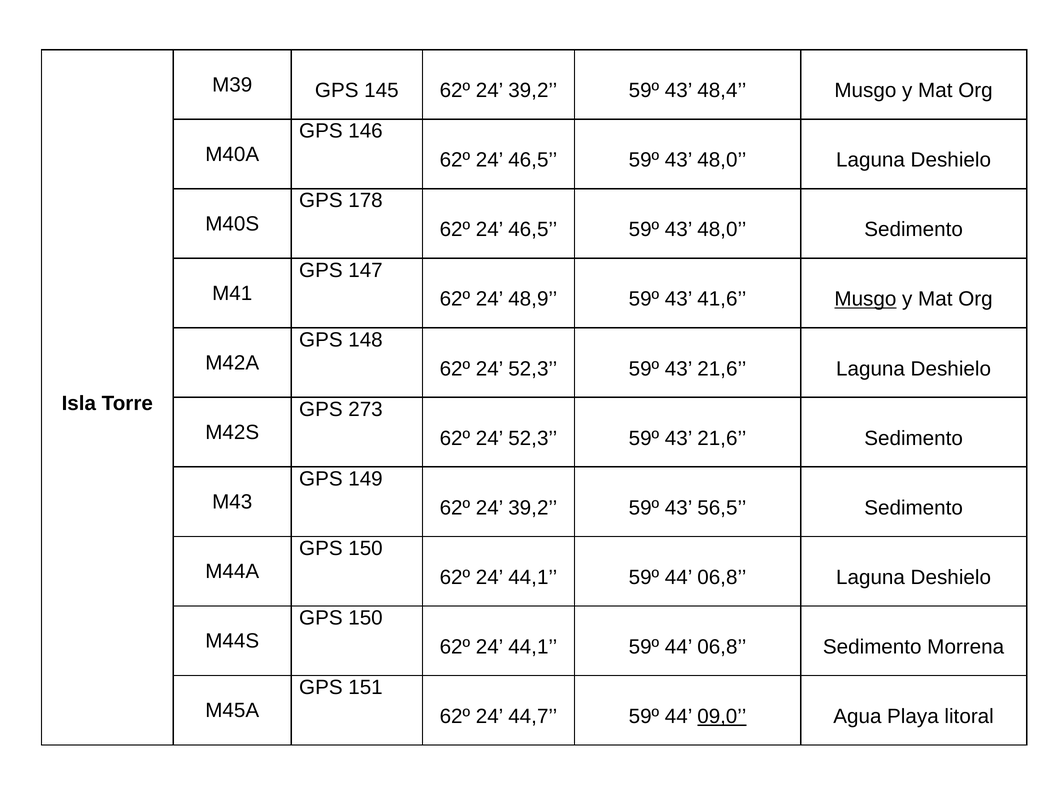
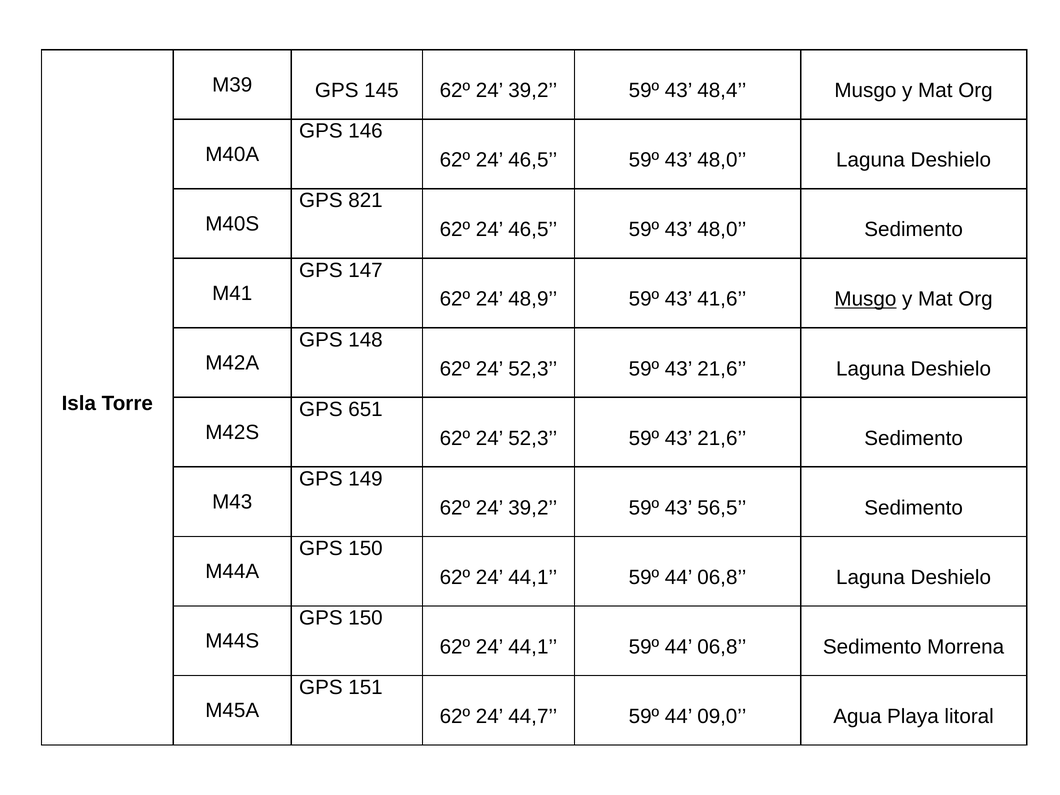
178: 178 -> 821
273: 273 -> 651
09,0 underline: present -> none
